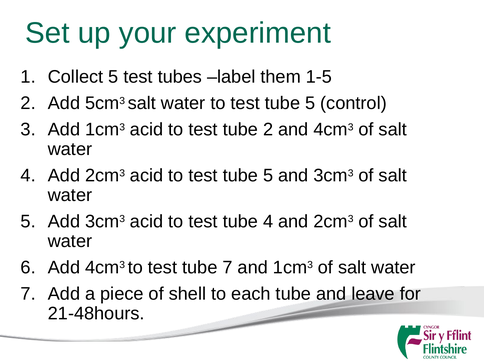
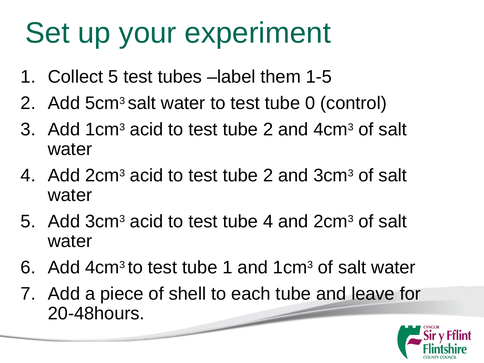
5 at (310, 103): 5 -> 0
5 at (268, 175): 5 -> 2
tube 7: 7 -> 1
21-48hours: 21-48hours -> 20-48hours
